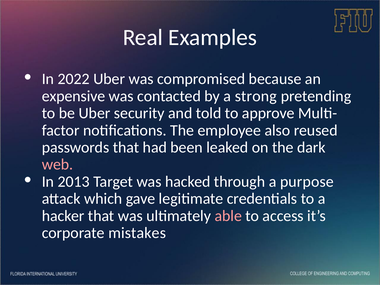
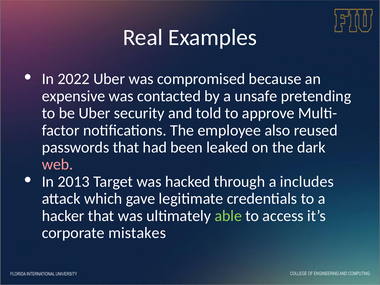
strong: strong -> unsafe
purpose: purpose -> includes
able colour: pink -> light green
